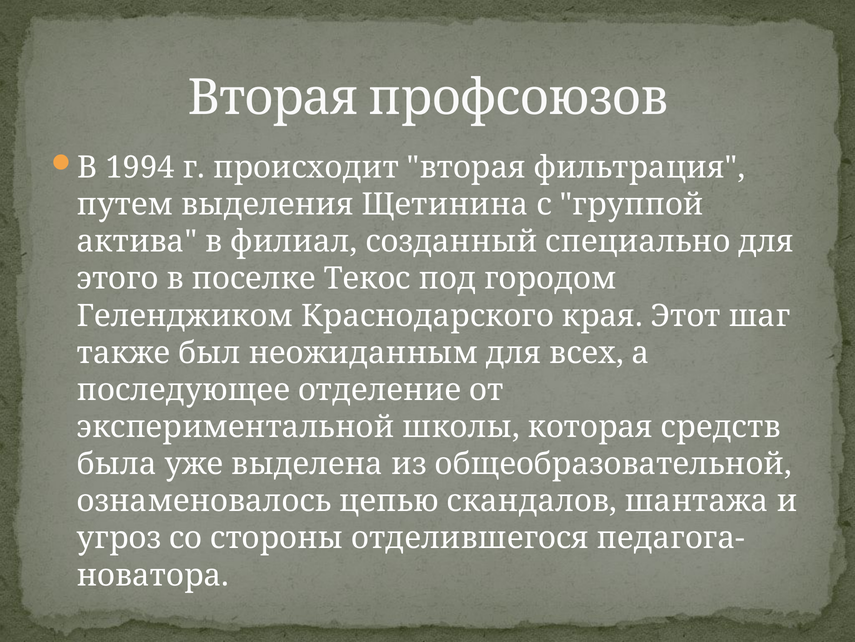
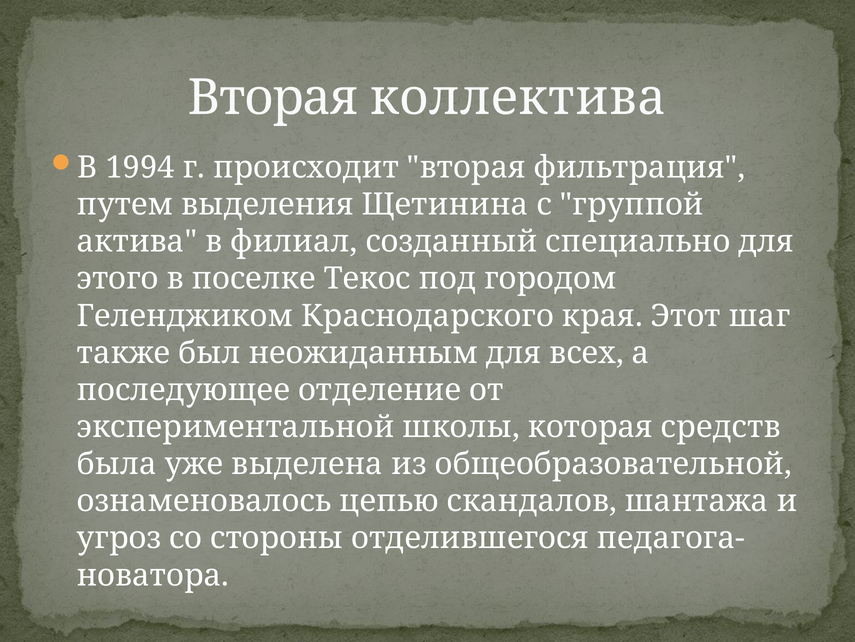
профсоюзов: профсоюзов -> коллектива
